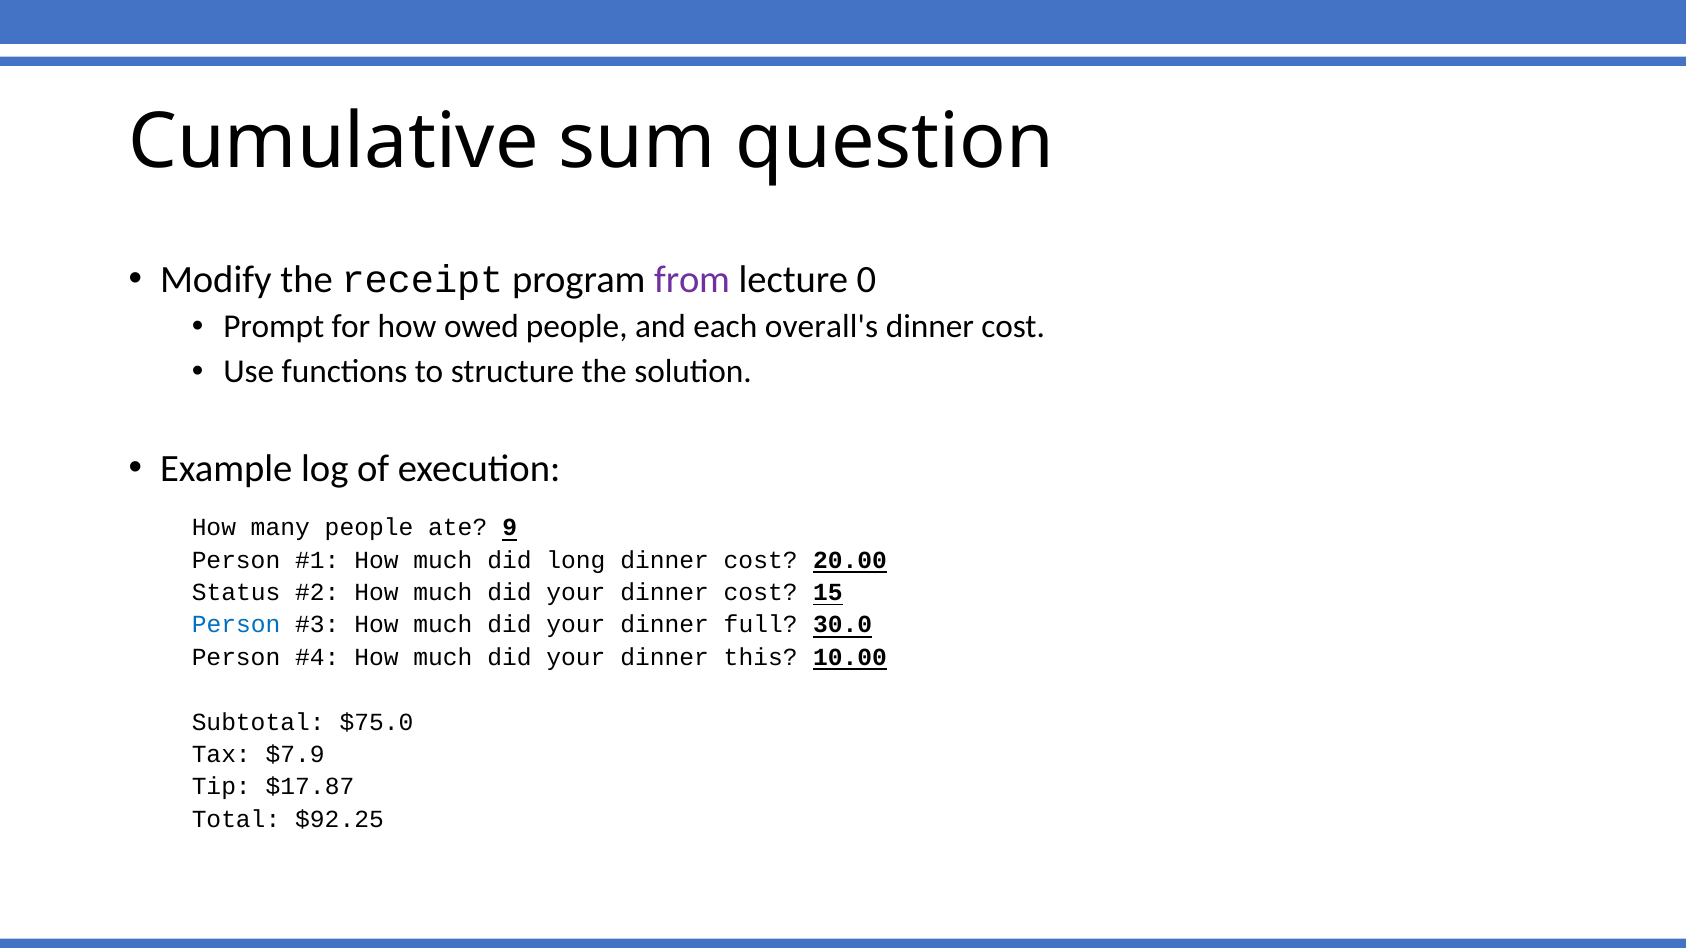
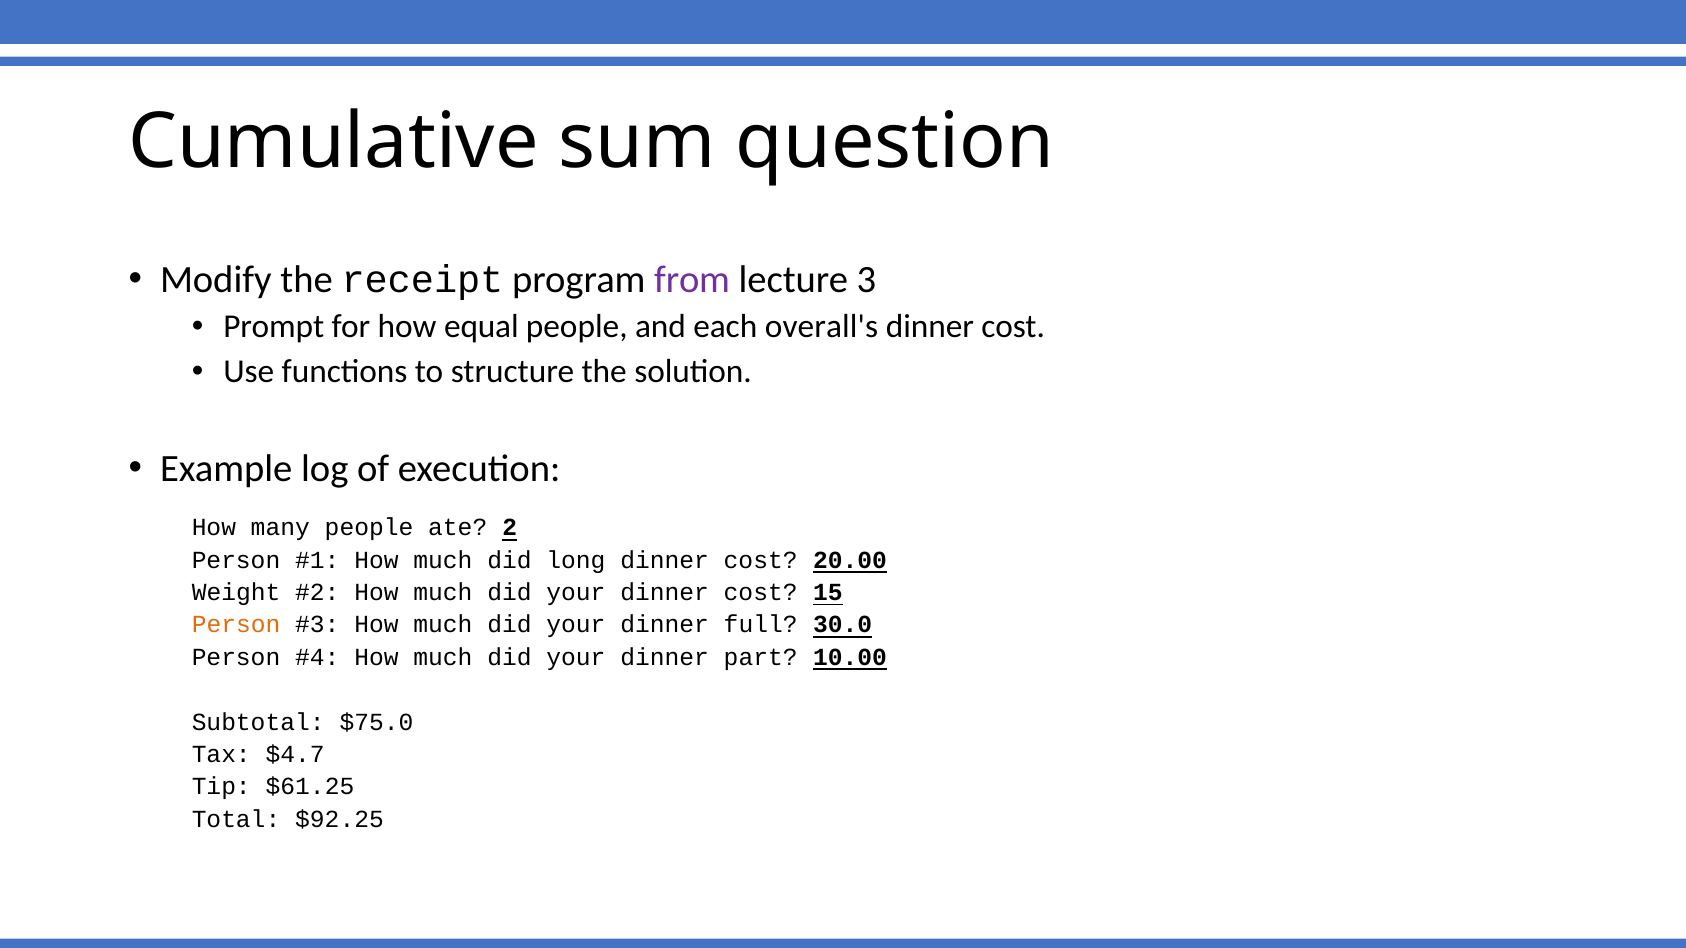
0: 0 -> 3
owed: owed -> equal
9: 9 -> 2
Status: Status -> Weight
Person at (236, 625) colour: blue -> orange
this: this -> part
$7.9: $7.9 -> $4.7
$17.87: $17.87 -> $61.25
